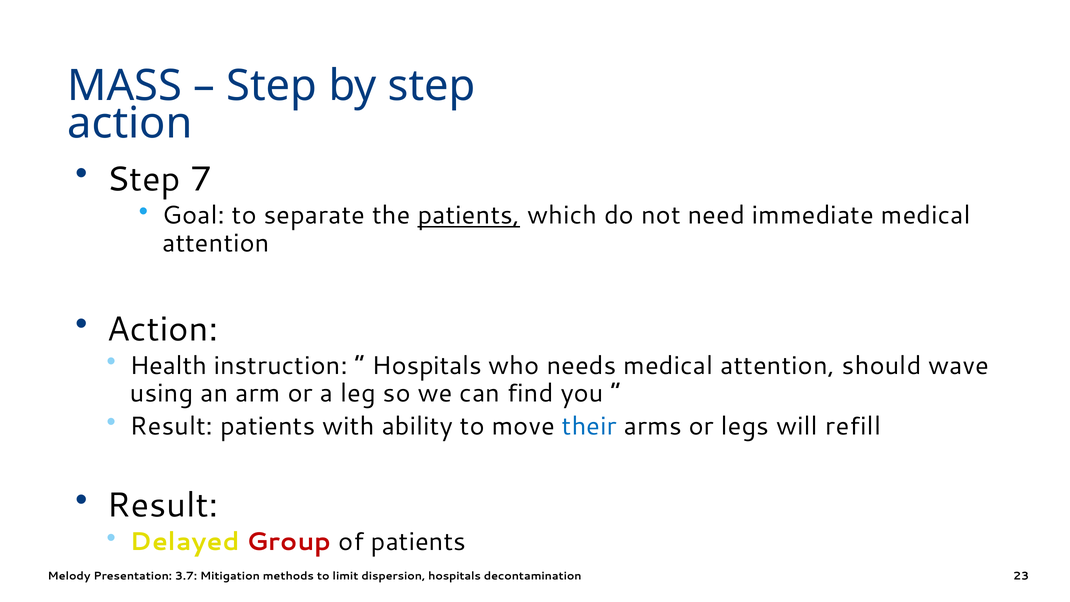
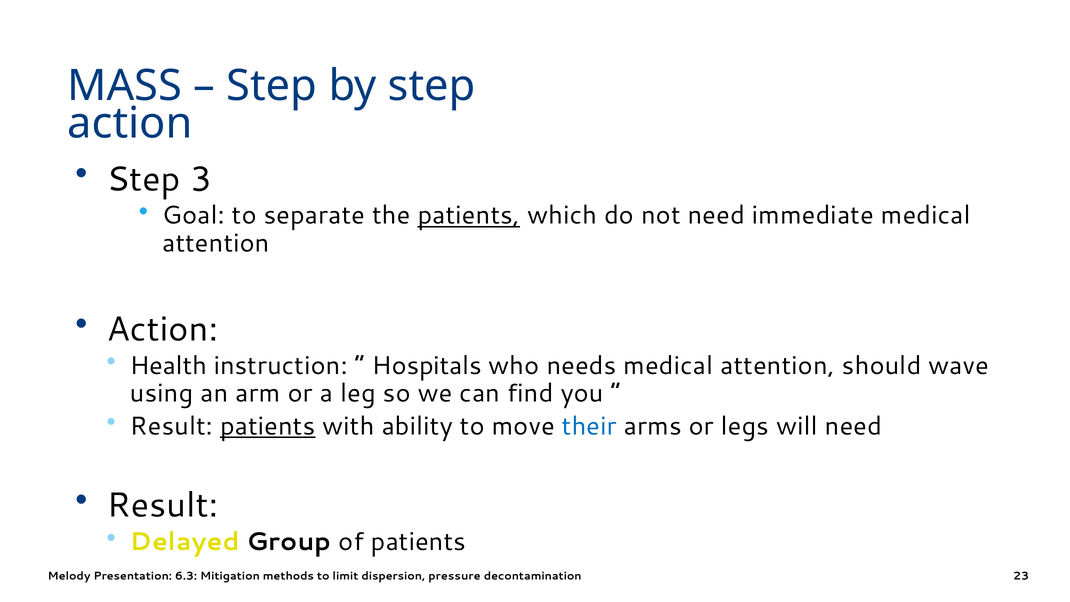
7: 7 -> 3
patients at (268, 426) underline: none -> present
will refill: refill -> need
Group colour: red -> black
3.7: 3.7 -> 6.3
dispersion hospitals: hospitals -> pressure
